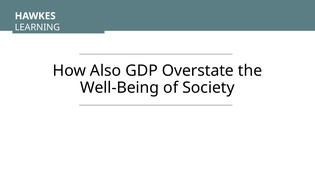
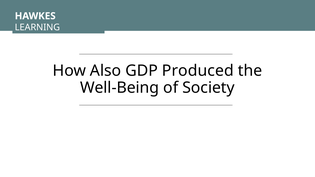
Overstate: Overstate -> Produced
